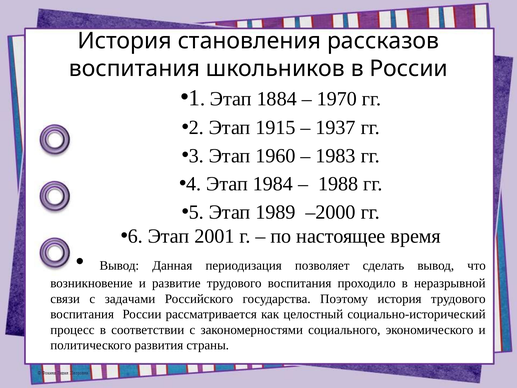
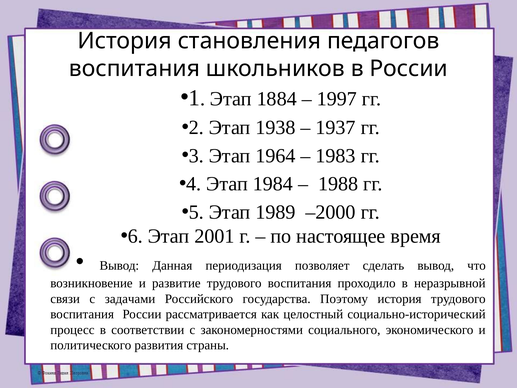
рассказов: рассказов -> педагогов
1970: 1970 -> 1997
1915: 1915 -> 1938
1960: 1960 -> 1964
